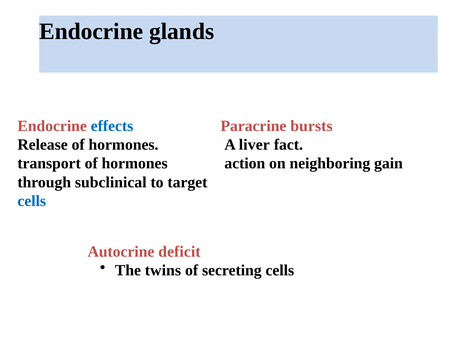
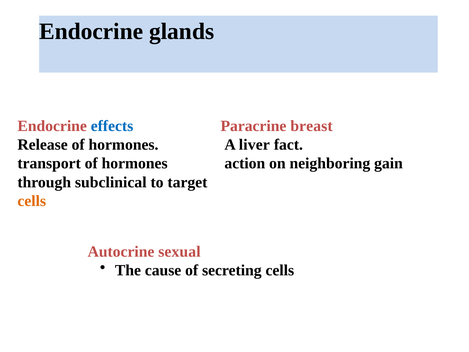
bursts: bursts -> breast
cells at (32, 201) colour: blue -> orange
deficit: deficit -> sexual
twins: twins -> cause
